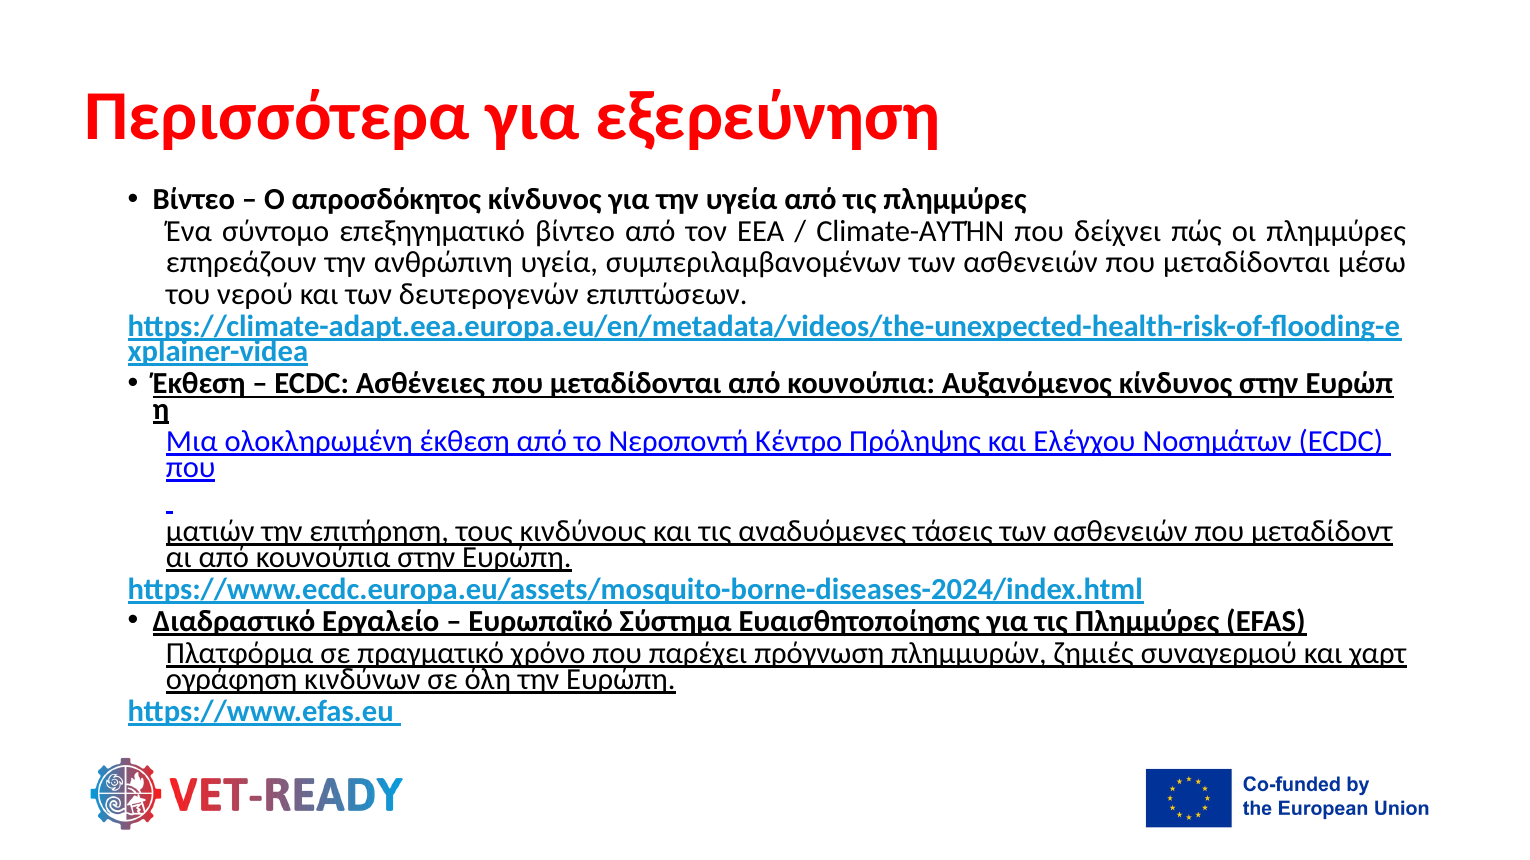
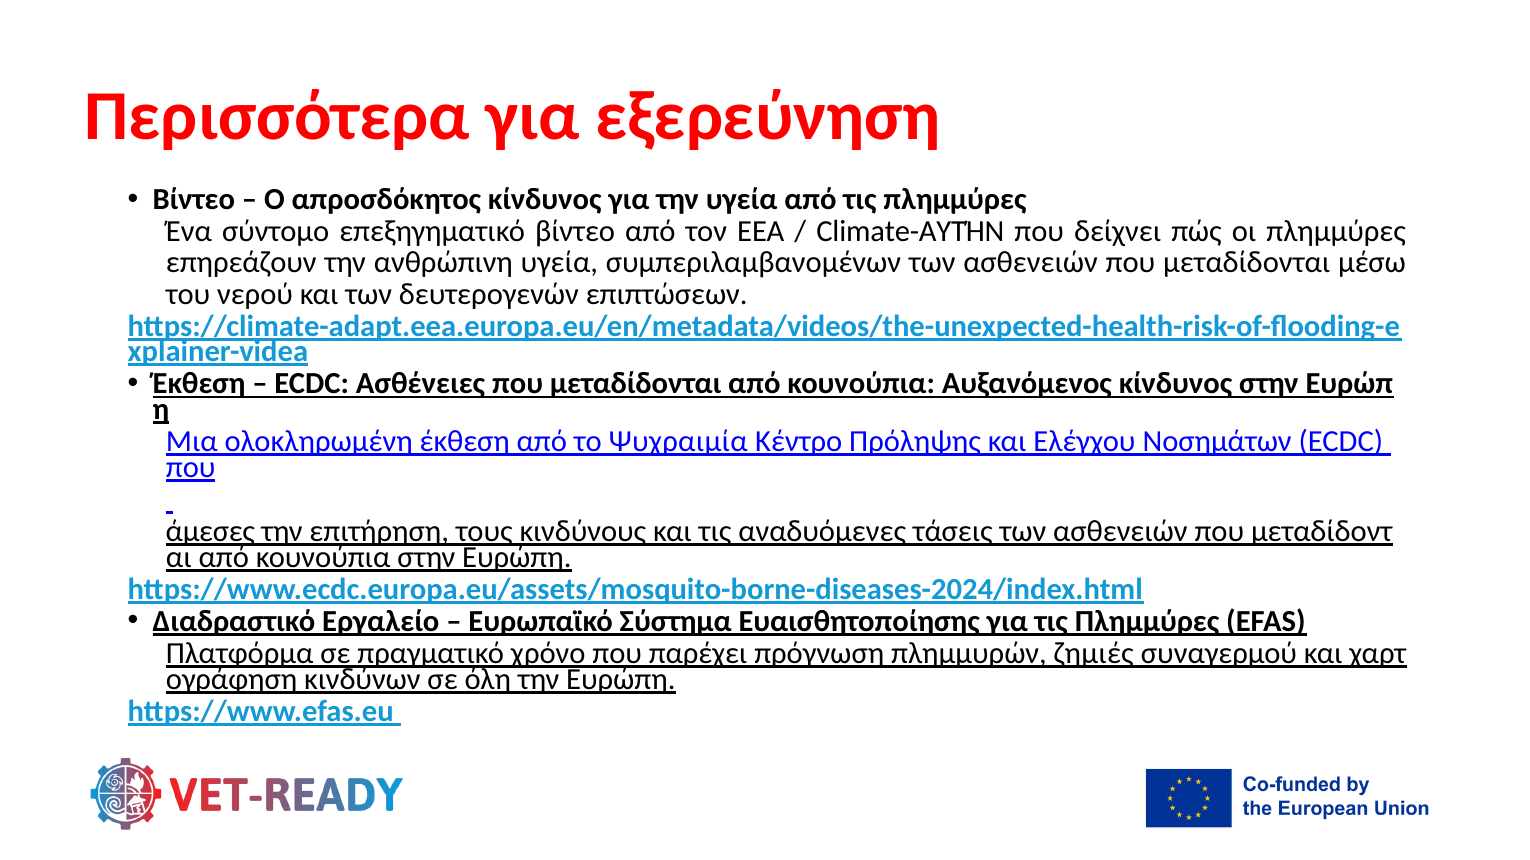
Νεροποντή: Νεροποντή -> Ψυχραιμία
ματιών: ματιών -> άμεσες
